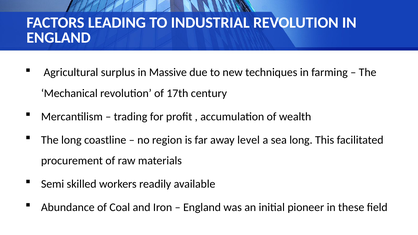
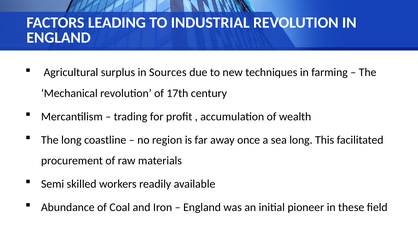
Massive: Massive -> Sources
level: level -> once
